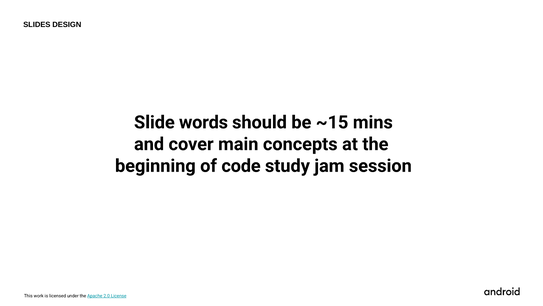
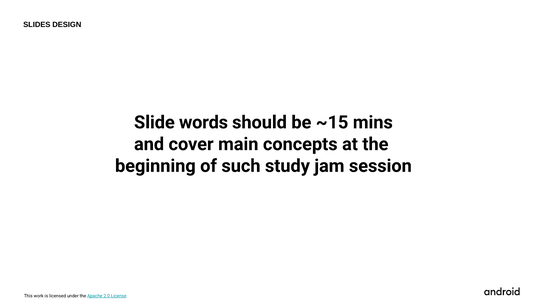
code: code -> such
